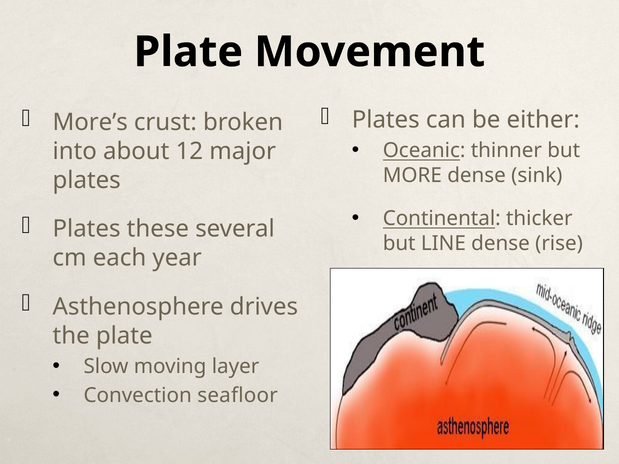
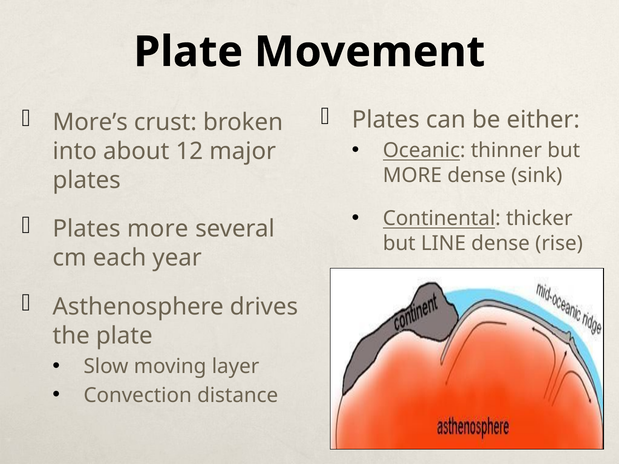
Plates these: these -> more
seafloor: seafloor -> distance
